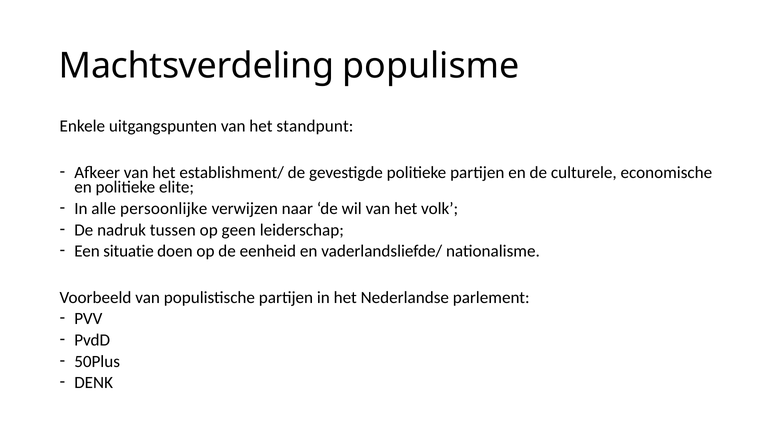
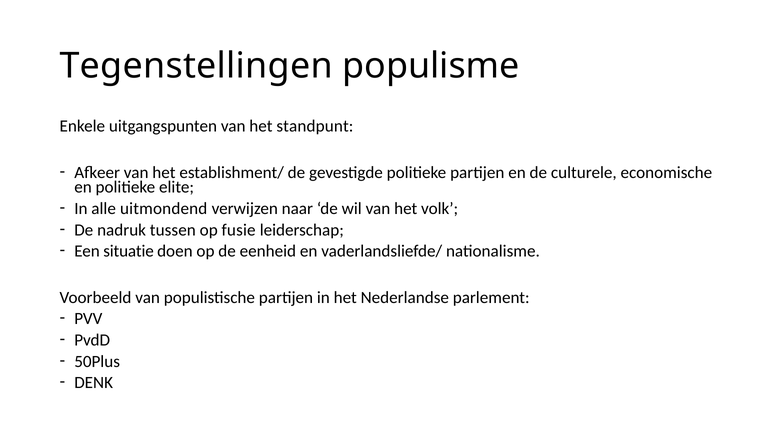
Machtsverdeling: Machtsverdeling -> Tegenstellingen
persoonlijke: persoonlijke -> uitmondend
geen: geen -> fusie
